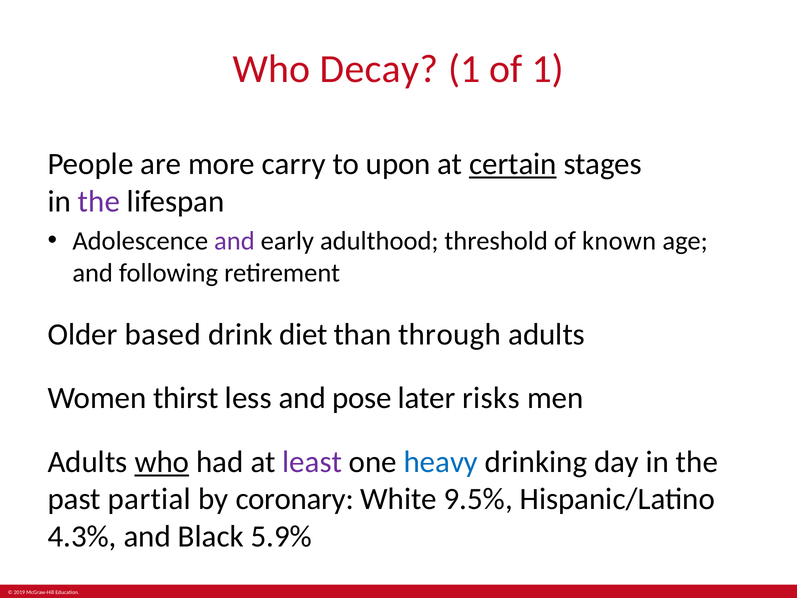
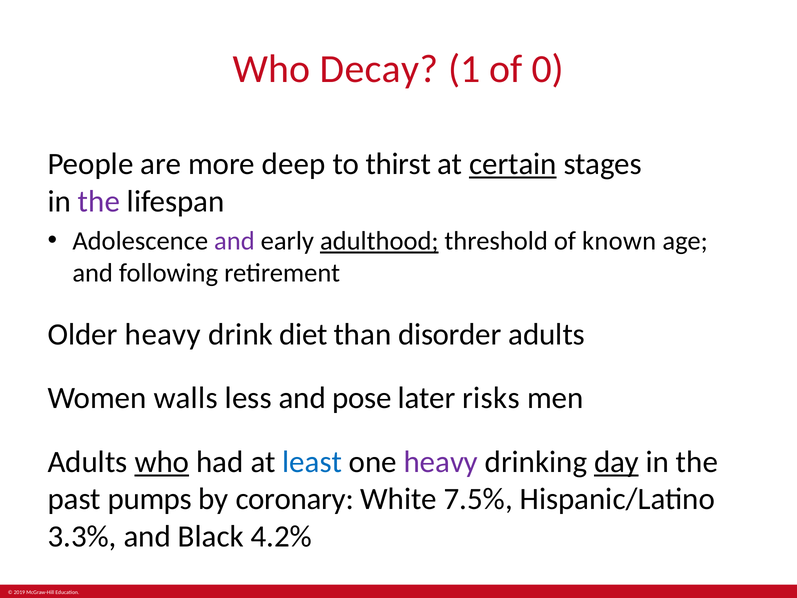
of 1: 1 -> 0
carry: carry -> deep
upon: upon -> thirst
adulthood underline: none -> present
Older based: based -> heavy
through: through -> disorder
thirst: thirst -> walls
least colour: purple -> blue
heavy at (441, 462) colour: blue -> purple
day underline: none -> present
partial: partial -> pumps
9.5%: 9.5% -> 7.5%
4.3%: 4.3% -> 3.3%
5.9%: 5.9% -> 4.2%
